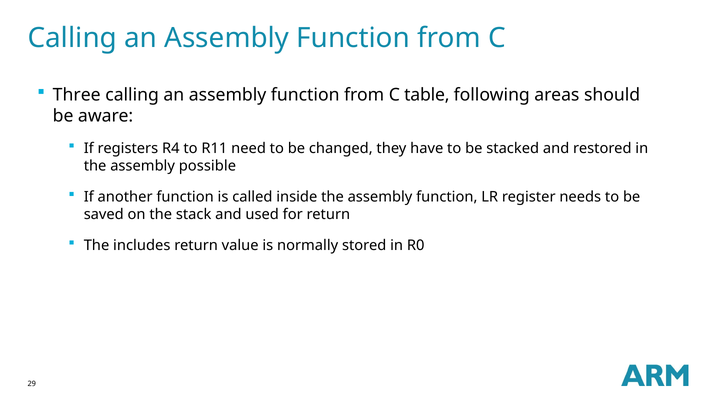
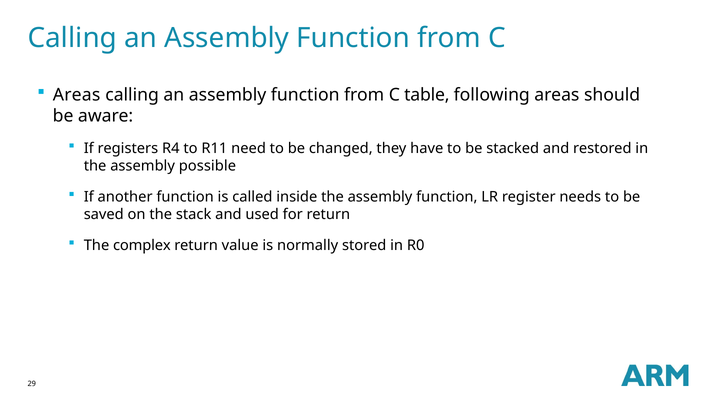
Three at (77, 95): Three -> Areas
includes: includes -> complex
